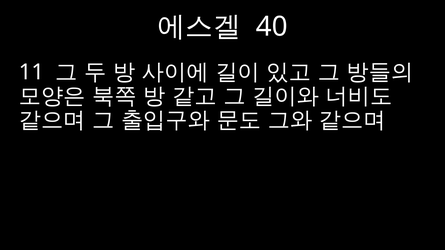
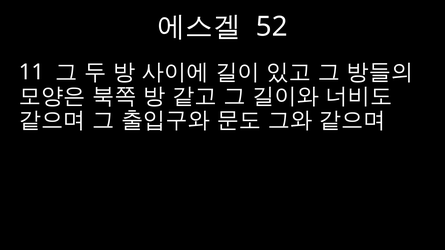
40: 40 -> 52
